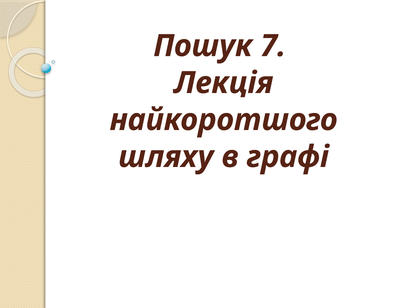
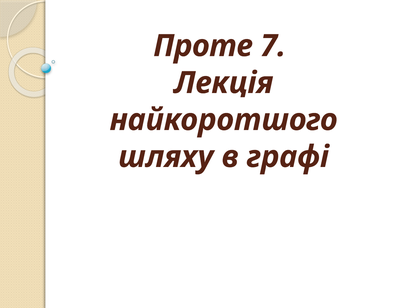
Пошук: Пошук -> Проте
